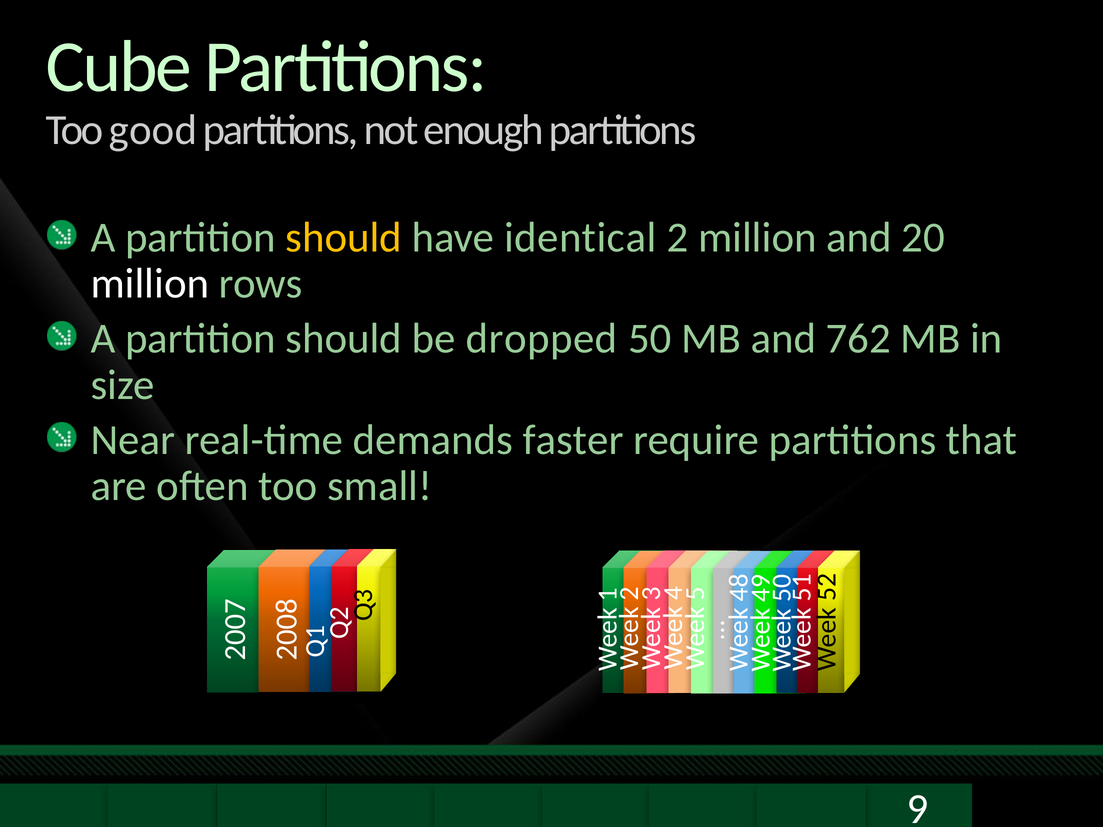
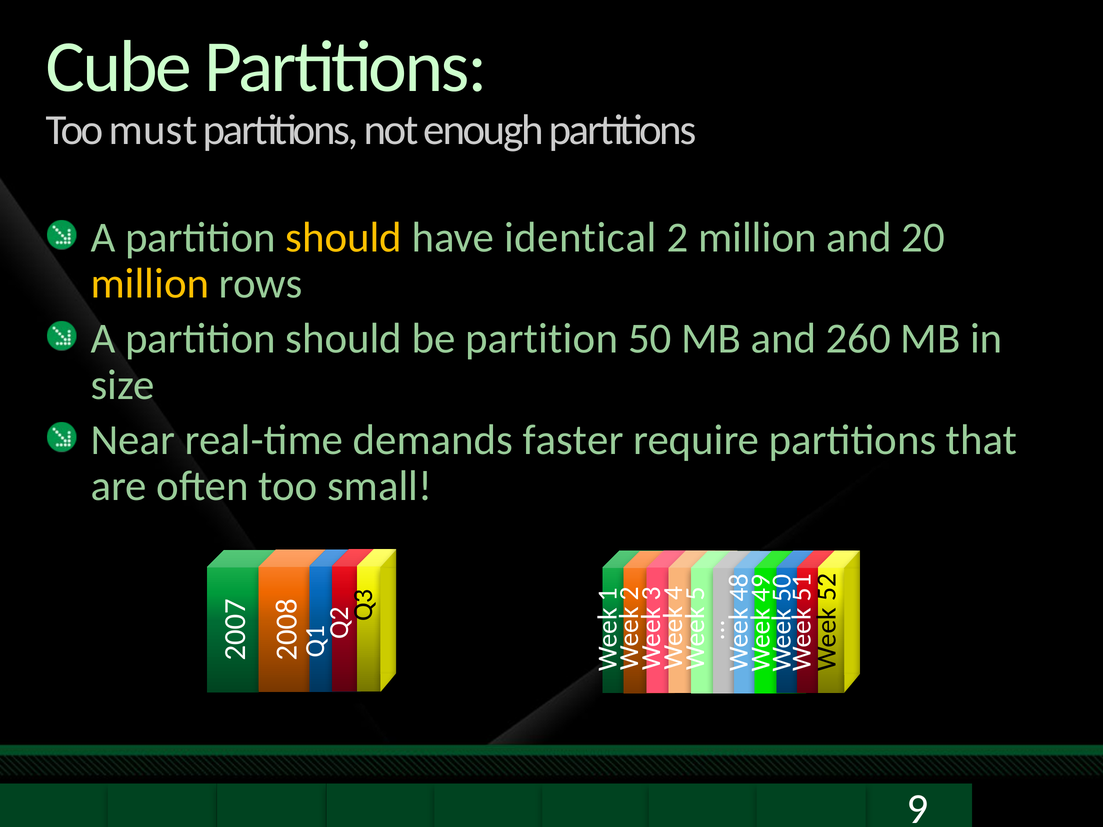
good: good -> must
million at (150, 284) colour: white -> yellow
be dropped: dropped -> partition
762: 762 -> 260
